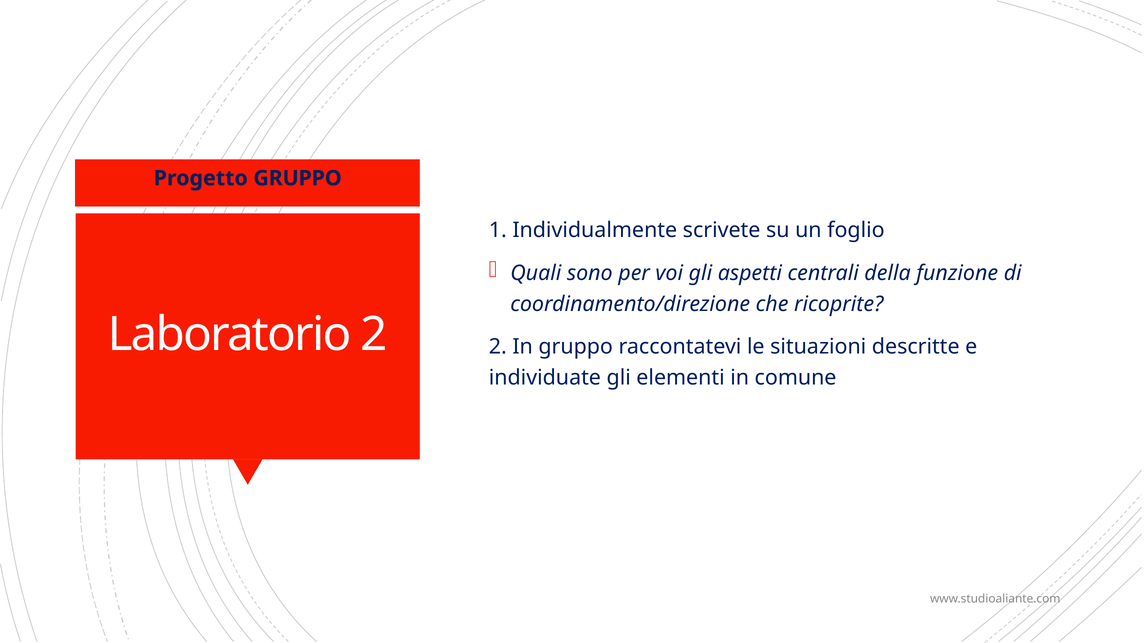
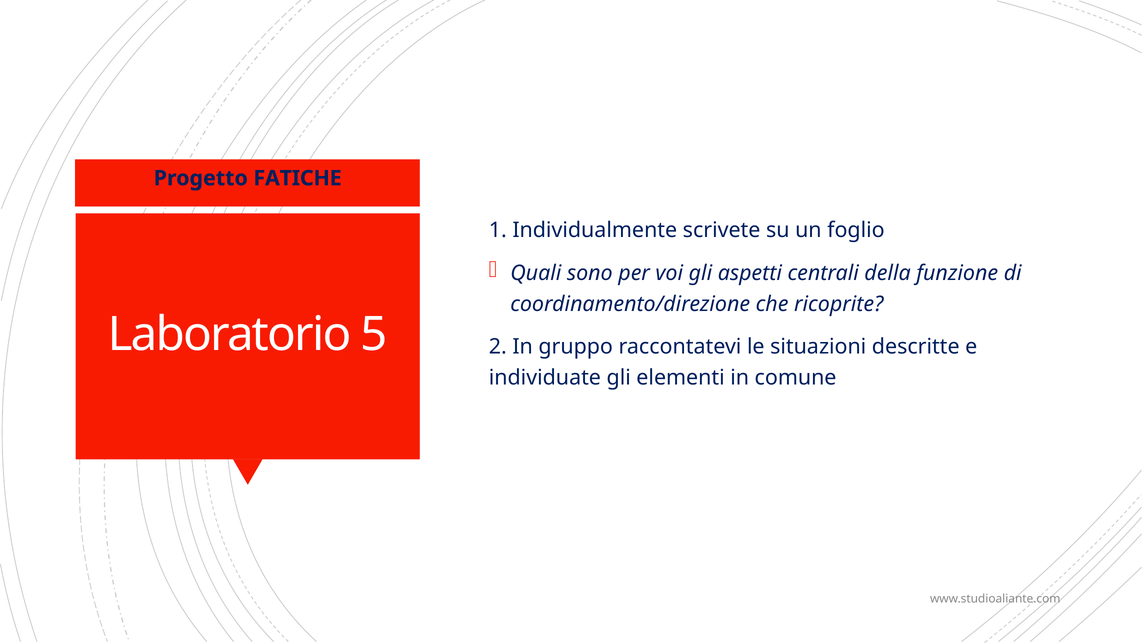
Progetto GRUPPO: GRUPPO -> FATICHE
Laboratorio 2: 2 -> 5
